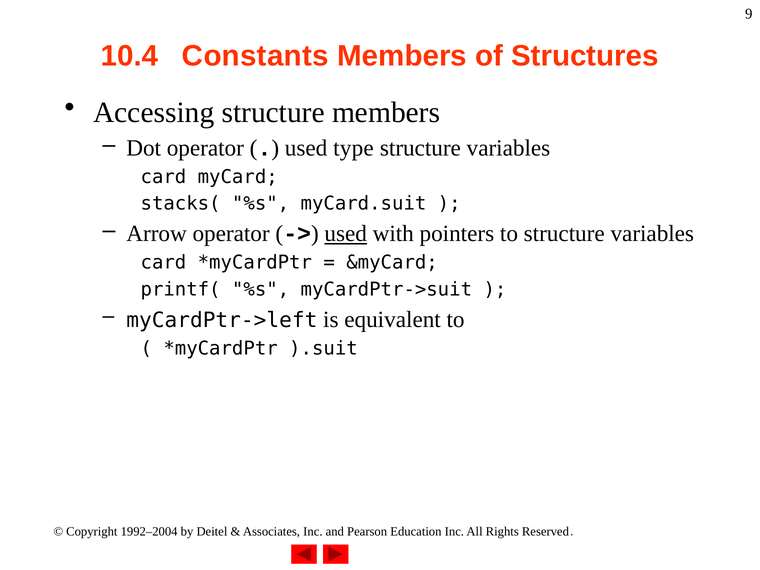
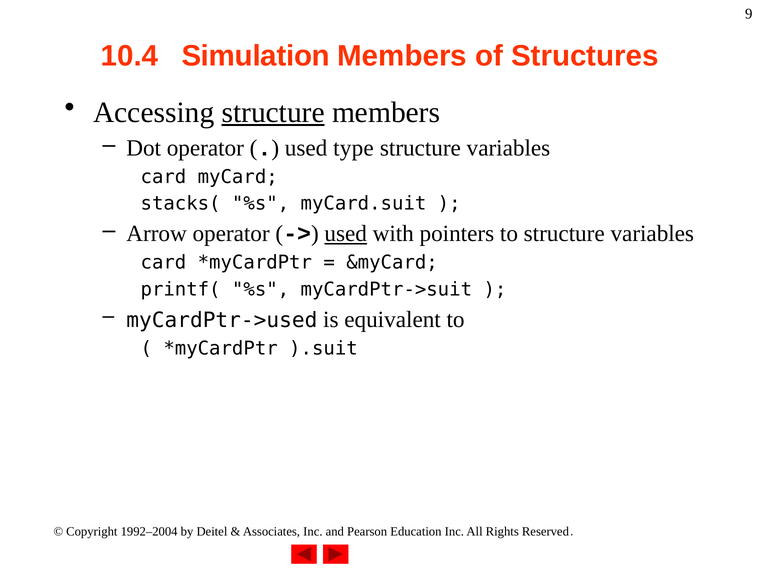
Constants: Constants -> Simulation
structure at (273, 112) underline: none -> present
myCardPtr->left: myCardPtr->left -> myCardPtr->used
